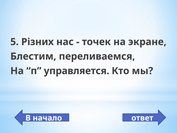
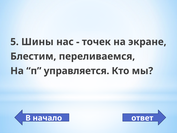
Різних: Різних -> Шины
